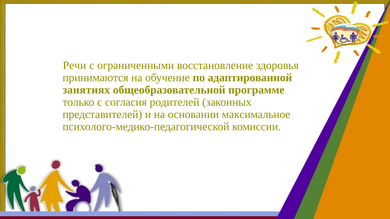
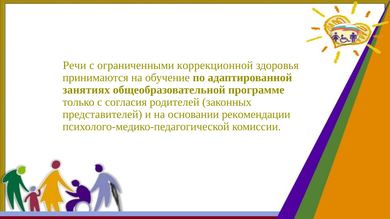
восстановление: восстановление -> коррекционной
максимальное: максимальное -> рекомендации
